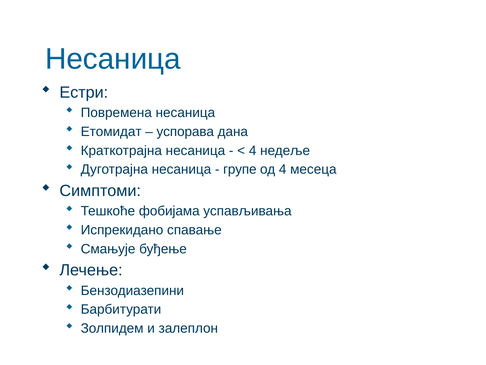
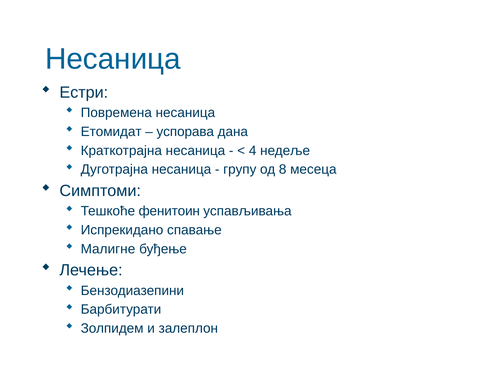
групе: групе -> групу
од 4: 4 -> 8
фобијама: фобијама -> фенитоин
Смањује: Смањује -> Малигне
